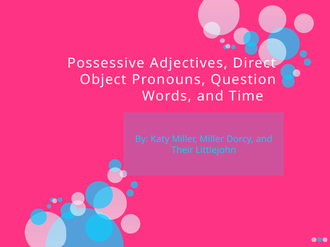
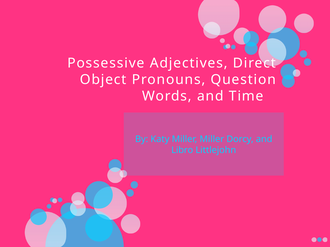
Their: Their -> Libro
